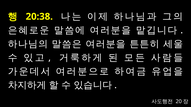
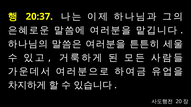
20:38: 20:38 -> 20:37
